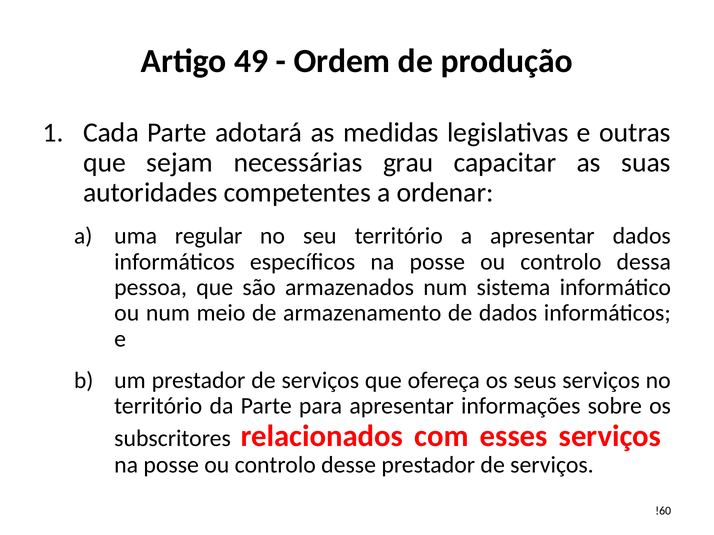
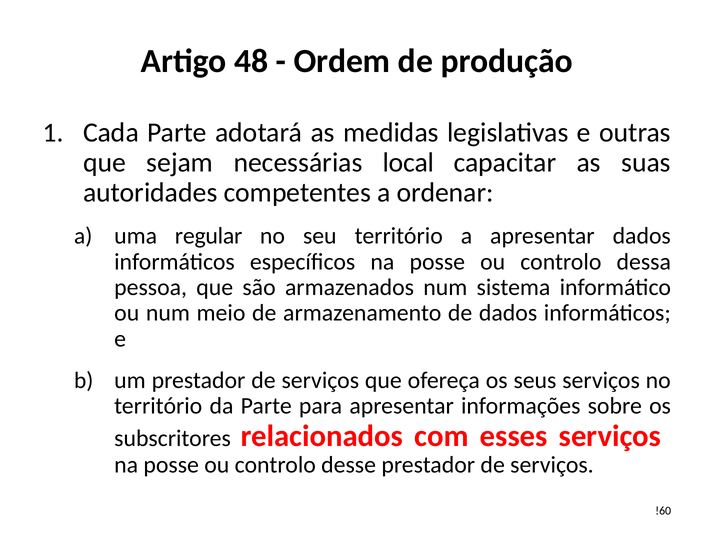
49: 49 -> 48
grau: grau -> local
